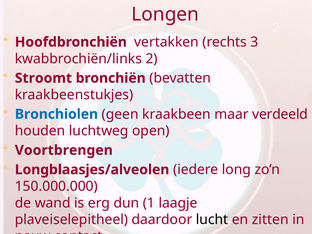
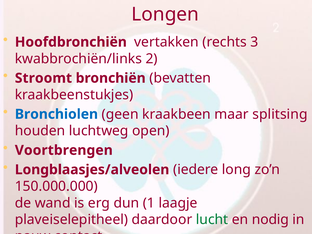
verdeeld: verdeeld -> splitsing
lucht colour: black -> green
zitten: zitten -> nodig
